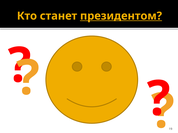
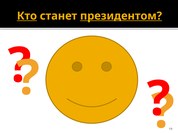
Кто underline: none -> present
